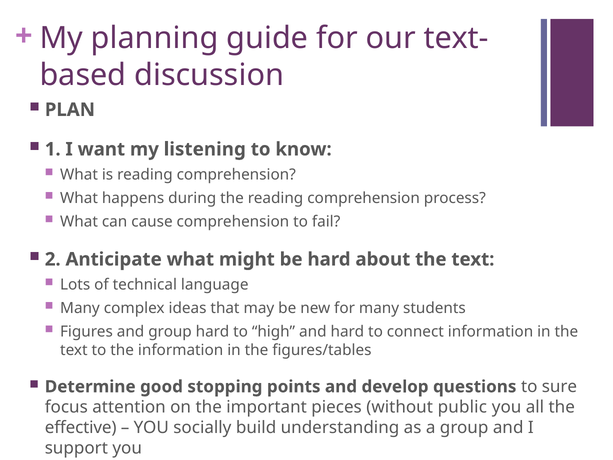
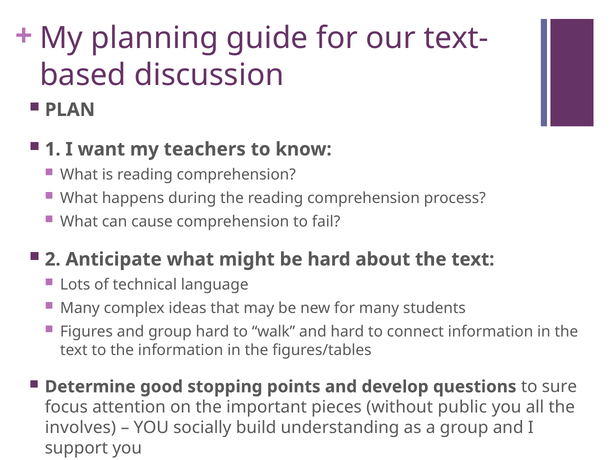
listening: listening -> teachers
high: high -> walk
effective: effective -> involves
